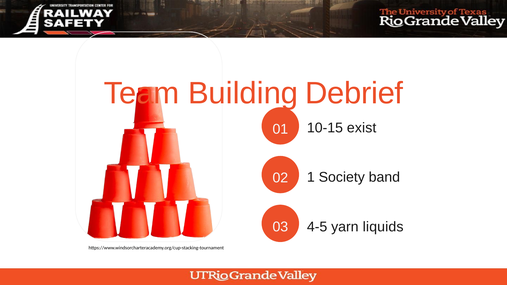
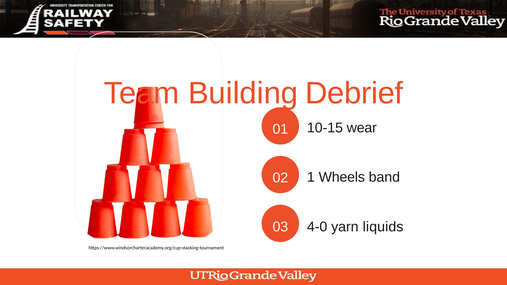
exist: exist -> wear
Society: Society -> Wheels
4-5: 4-5 -> 4-0
